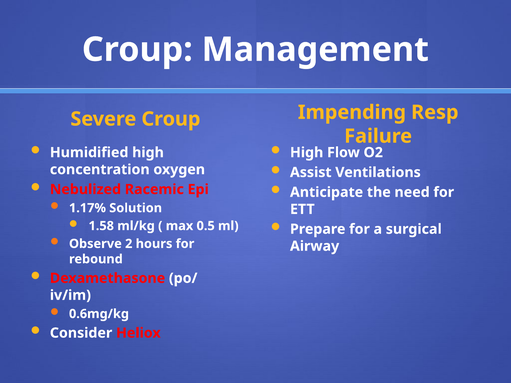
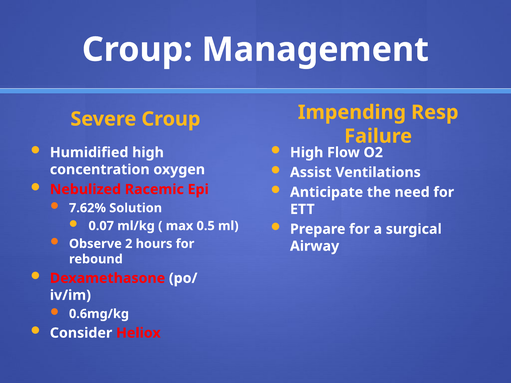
1.17%: 1.17% -> 7.62%
1.58: 1.58 -> 0.07
